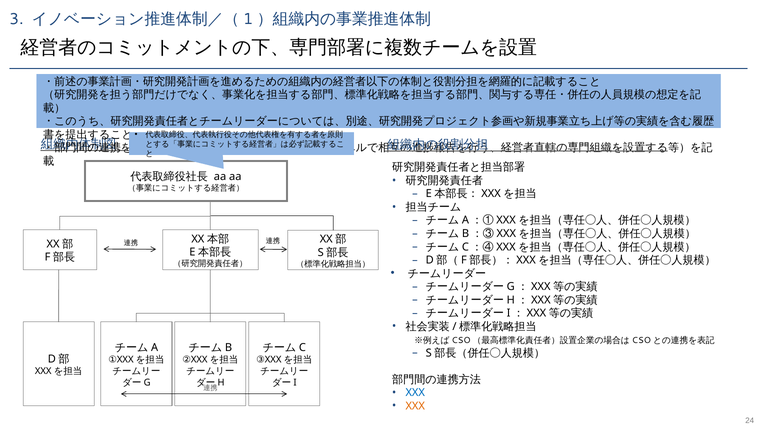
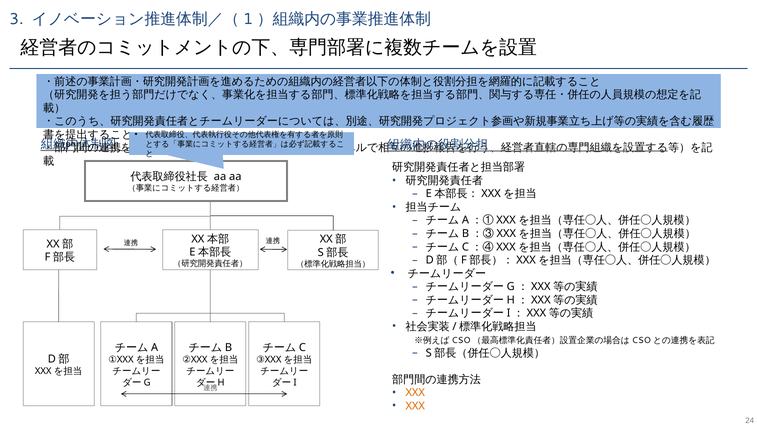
XXX at (415, 393) colour: blue -> orange
